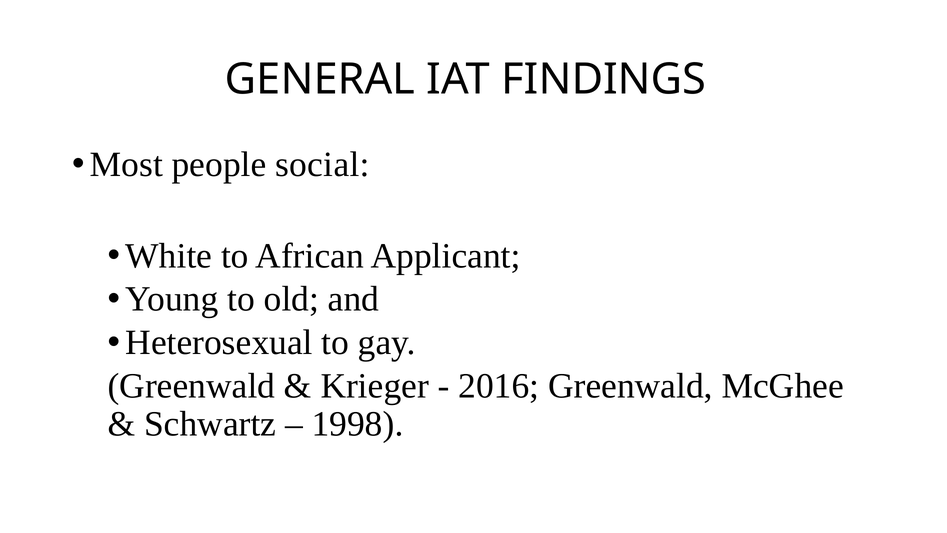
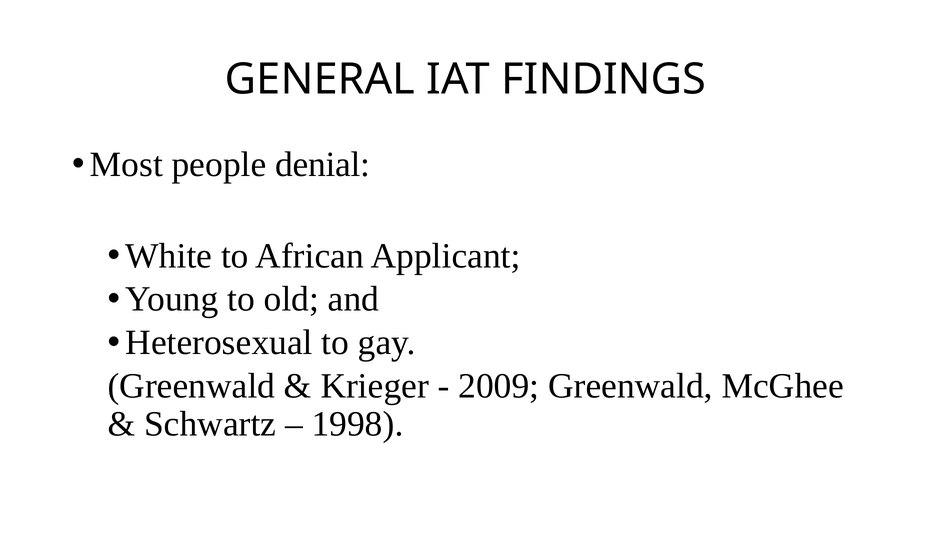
social: social -> denial
2016: 2016 -> 2009
